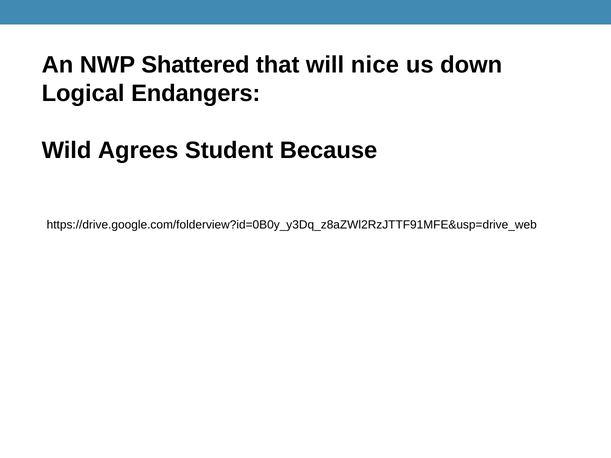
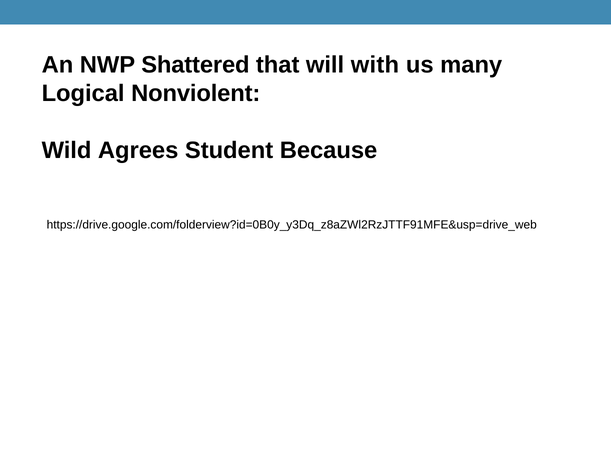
nice: nice -> with
down: down -> many
Endangers: Endangers -> Nonviolent
